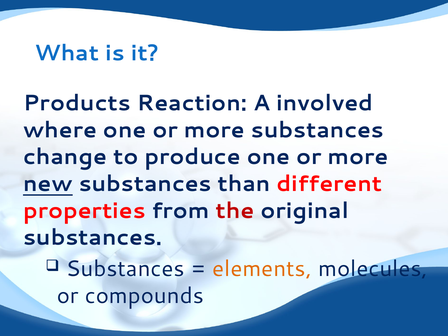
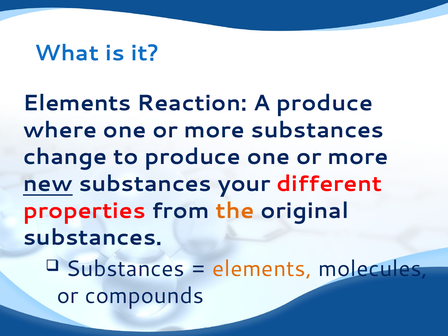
Products at (77, 103): Products -> Elements
A involved: involved -> produce
than: than -> your
the colour: red -> orange
